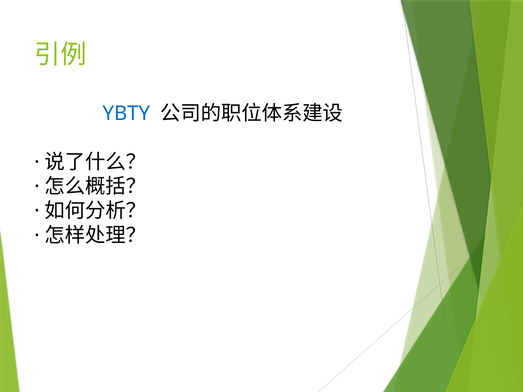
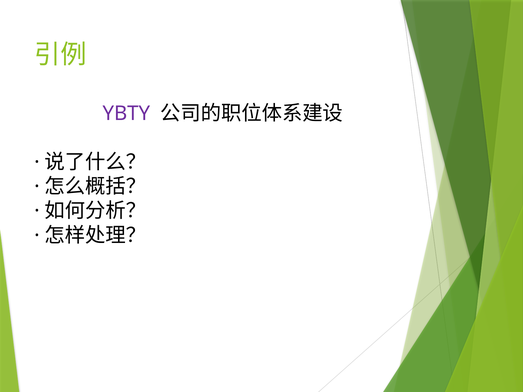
YBTY colour: blue -> purple
